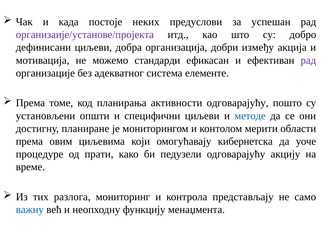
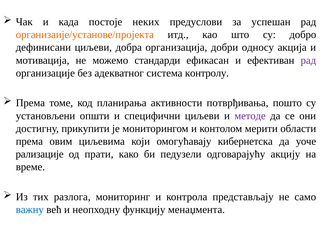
организаије/установе/пројекта colour: purple -> orange
између: између -> односу
елементе: елементе -> кoнтролу
активности одговарајућу: одговарајућу -> потврђивања
методе colour: blue -> purple
планиране: планиране -> прикупити
процедуре: процедуре -> рализације
